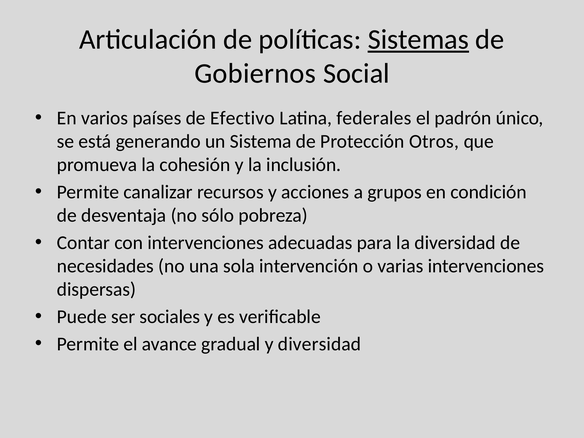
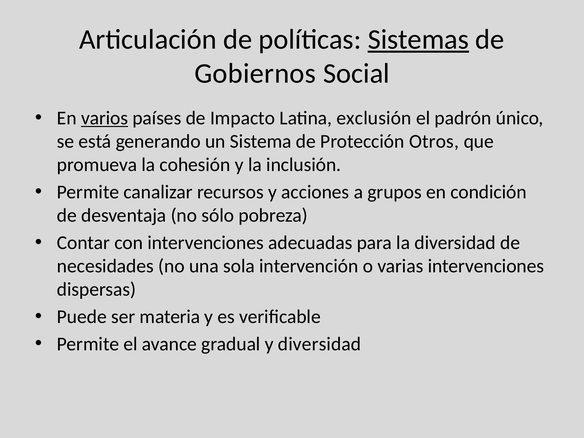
varios underline: none -> present
Efectivo: Efectivo -> Impacto
federales: federales -> exclusión
sociales: sociales -> materia
